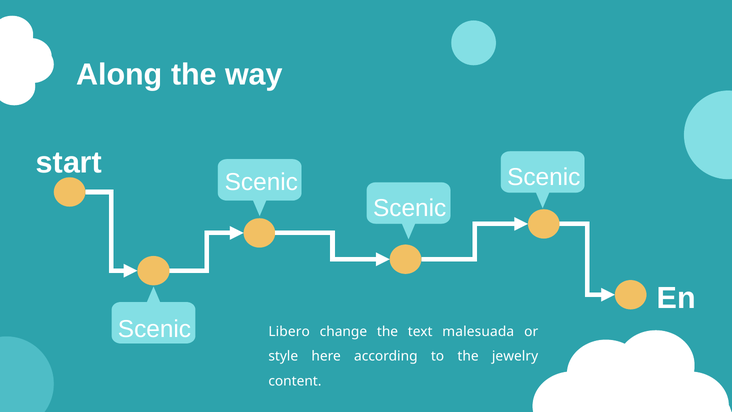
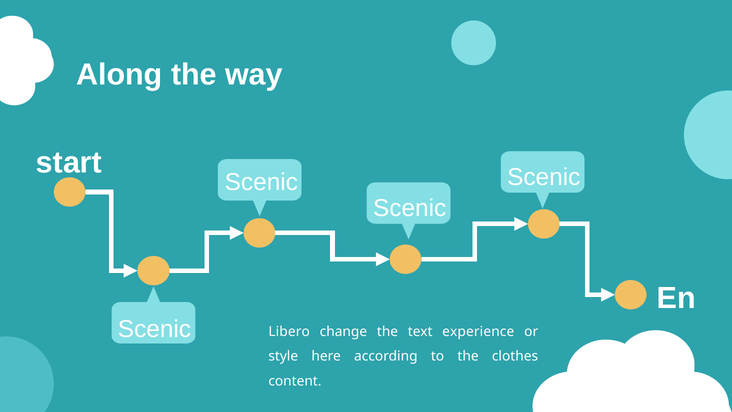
malesuada: malesuada -> experience
jewelry: jewelry -> clothes
